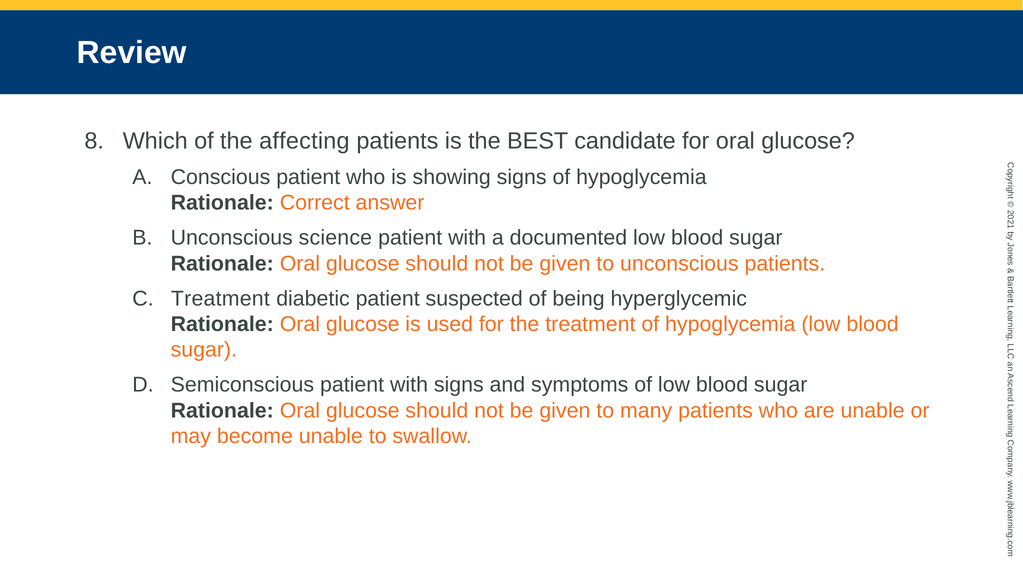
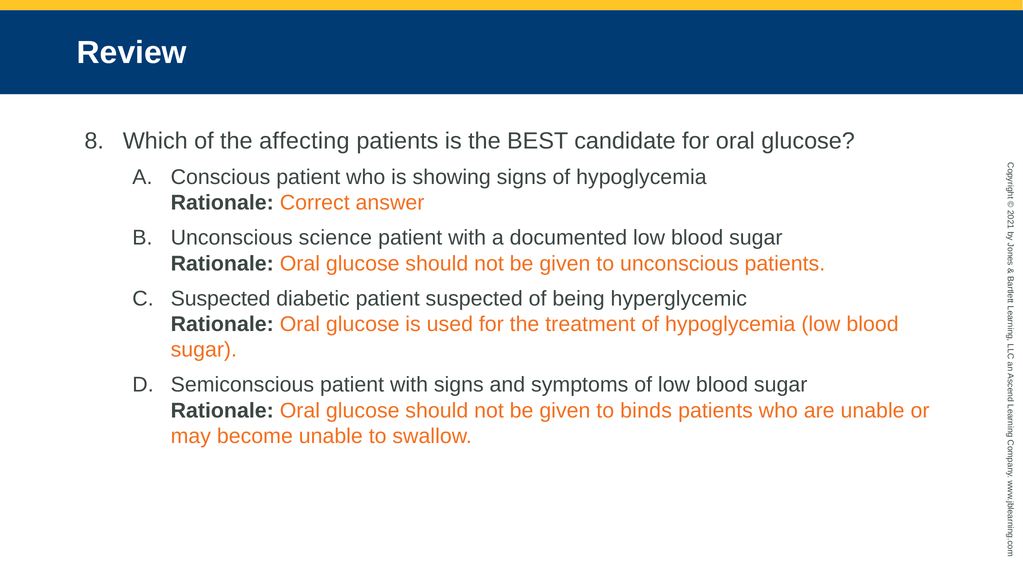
Treatment at (220, 299): Treatment -> Suspected
many: many -> binds
